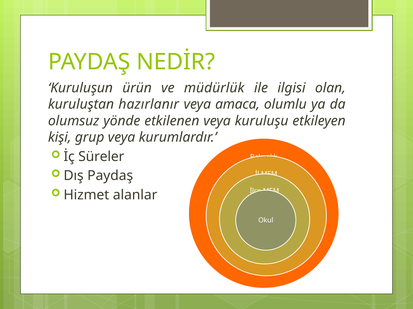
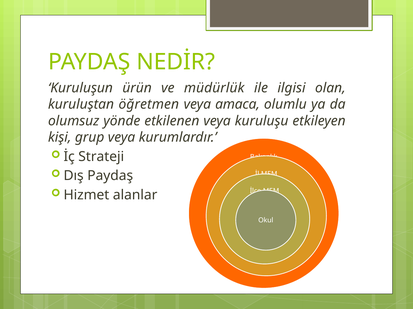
hazırlanır: hazırlanır -> öğretmen
Süreler: Süreler -> Strateji
